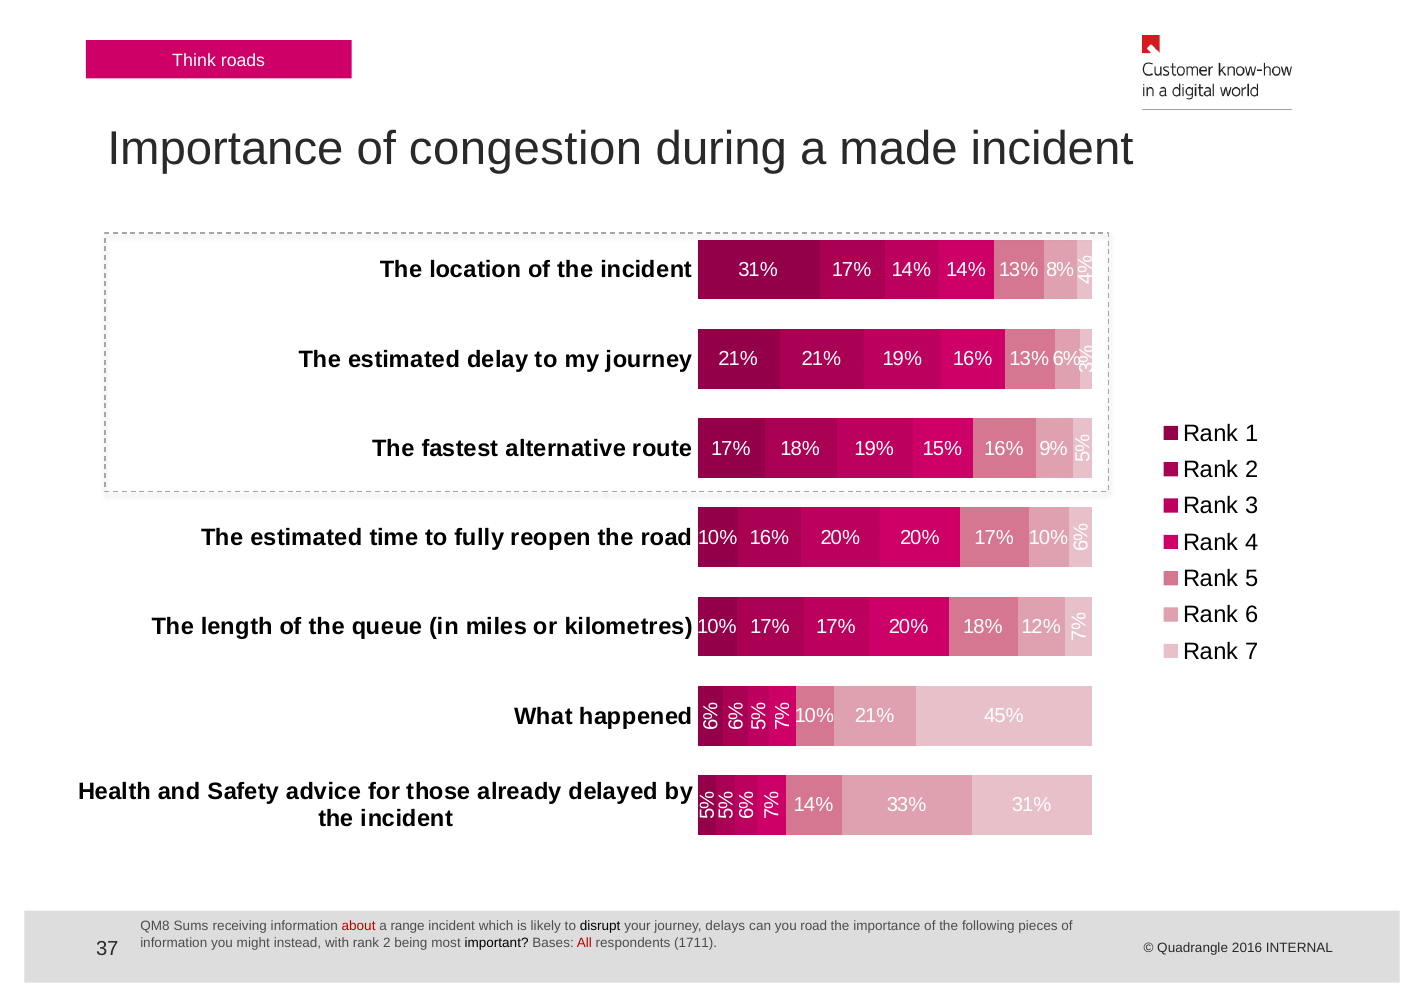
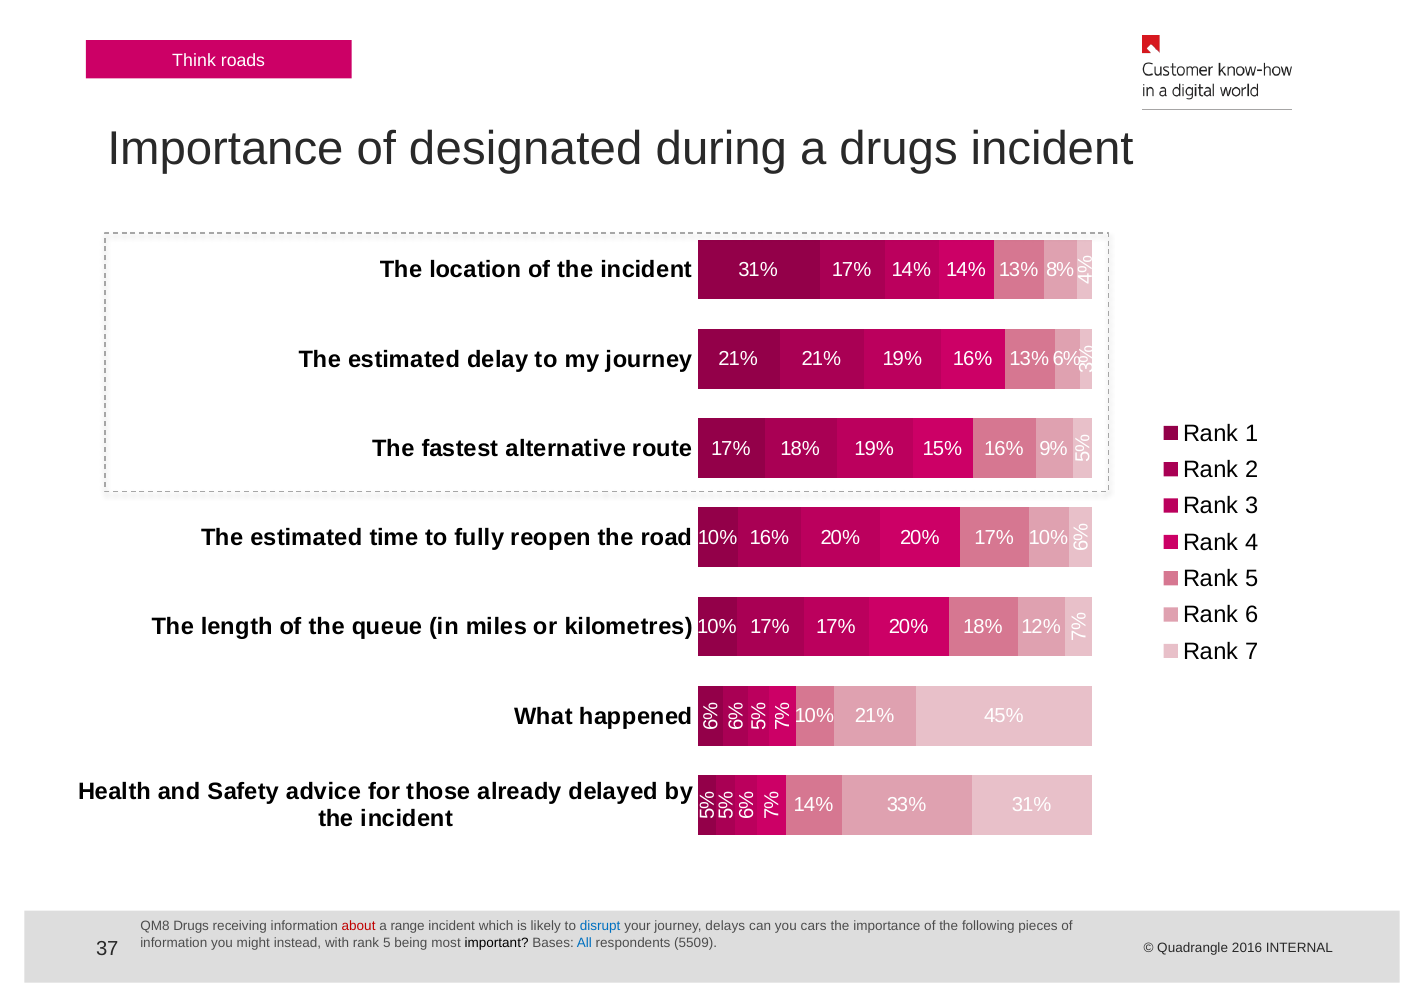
congestion: congestion -> designated
a made: made -> drugs
QM8 Sums: Sums -> Drugs
disrupt colour: black -> blue
you road: road -> cars
with rank 2: 2 -> 5
All colour: red -> blue
1711: 1711 -> 5509
